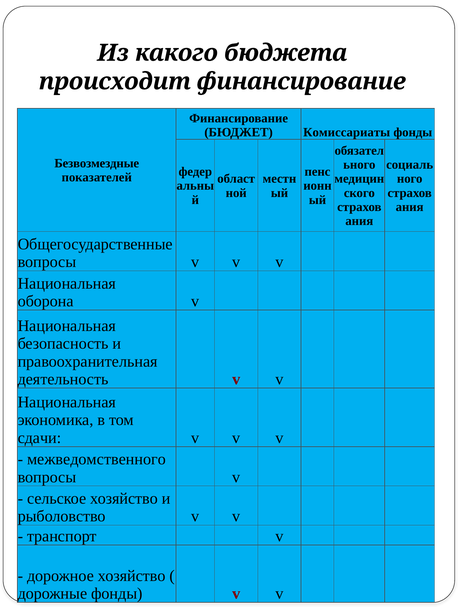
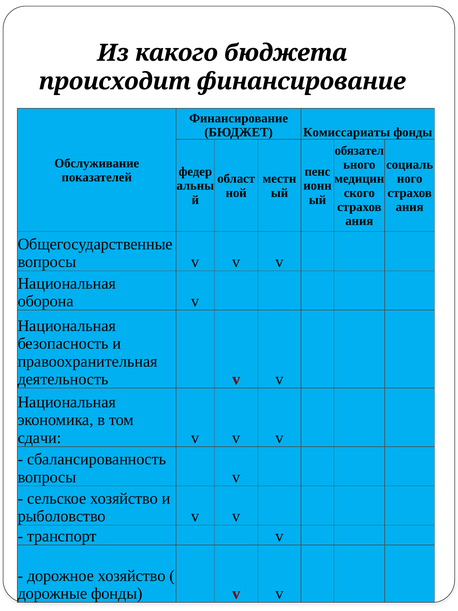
Безвозмездные: Безвозмездные -> Обслуживание
межведомственного: межведомственного -> сбалансированность
